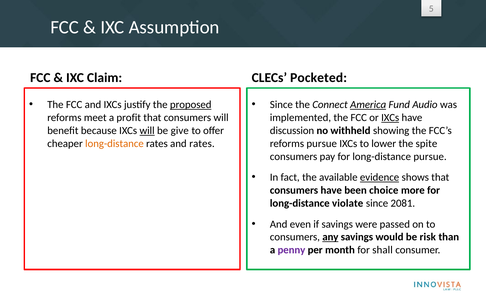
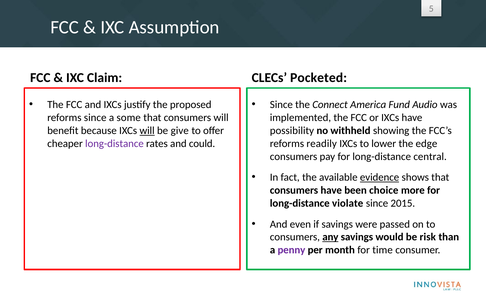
proposed underline: present -> none
America underline: present -> none
reforms meet: meet -> since
profit: profit -> some
IXCs at (390, 118) underline: present -> none
discussion: discussion -> possibility
long-distance at (114, 144) colour: orange -> purple
and rates: rates -> could
reforms pursue: pursue -> readily
spite: spite -> edge
long-distance pursue: pursue -> central
2081: 2081 -> 2015
shall: shall -> time
